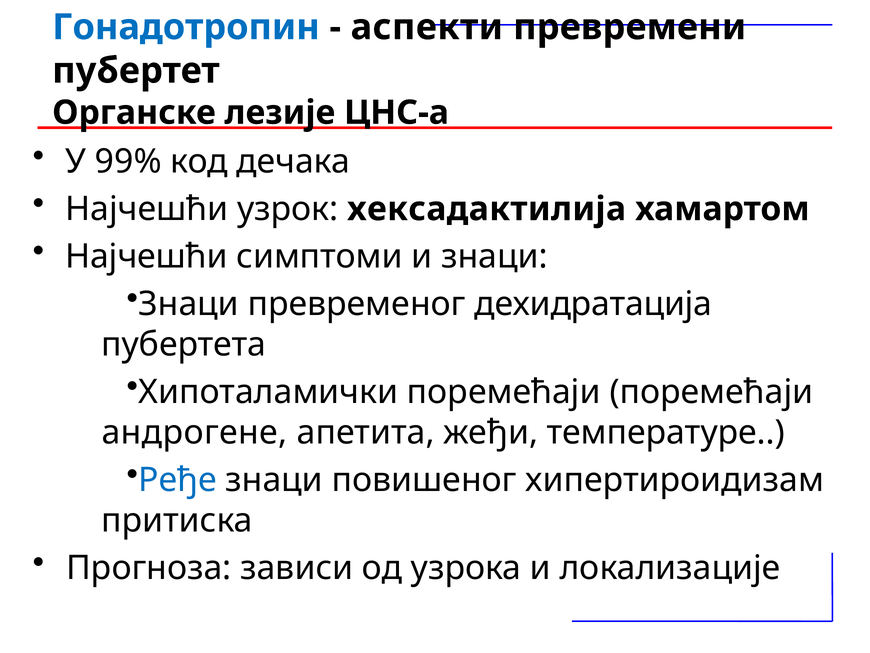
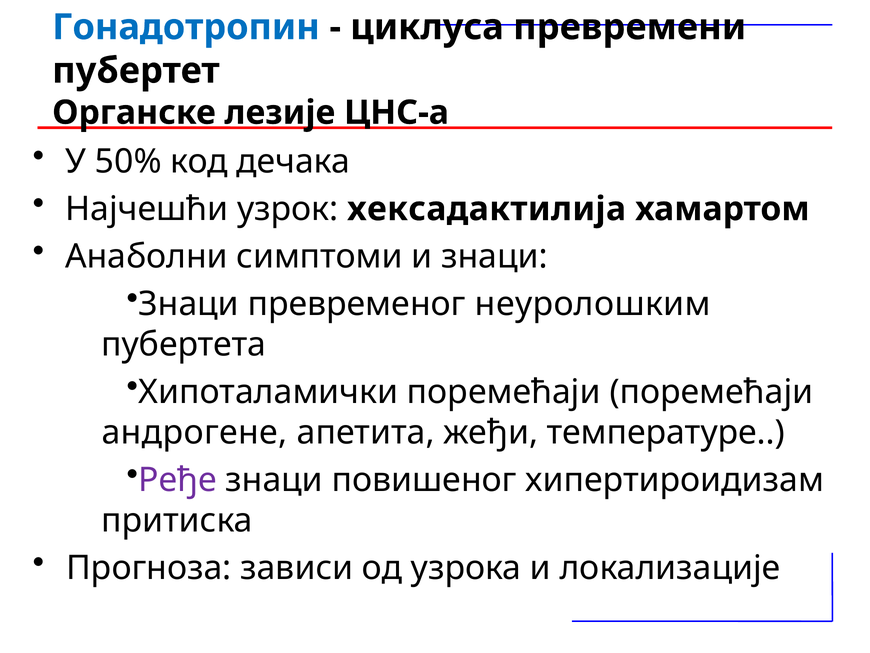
аспекти: аспекти -> циклуса
99%: 99% -> 50%
Најчешћи at (147, 256): Најчешћи -> Анаболни
дехидратација: дехидратација -> неуролошким
Ређе colour: blue -> purple
